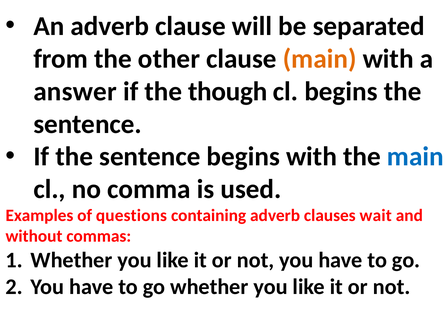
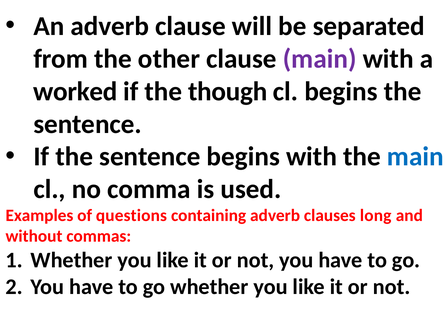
main at (320, 59) colour: orange -> purple
answer: answer -> worked
wait: wait -> long
